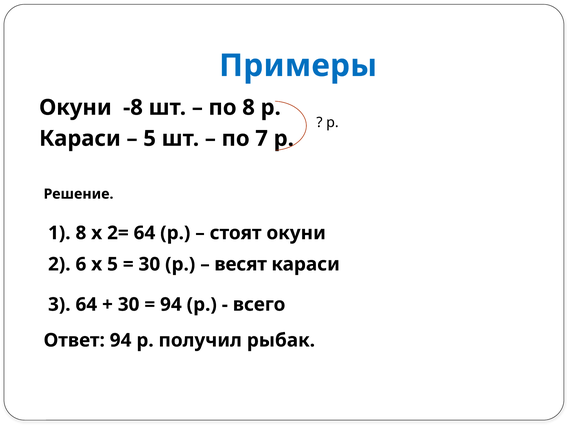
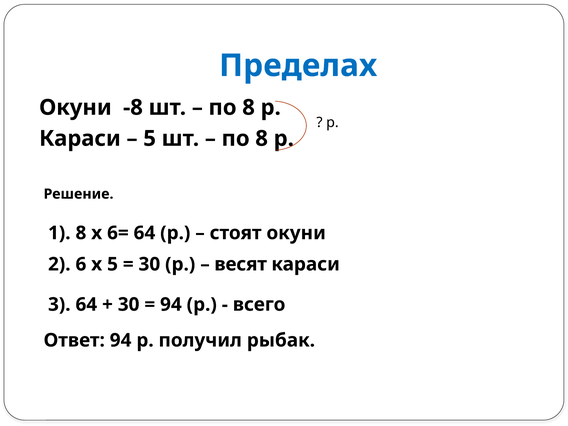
Примеры: Примеры -> Пределах
7 at (262, 139): 7 -> 8
2=: 2= -> 6=
